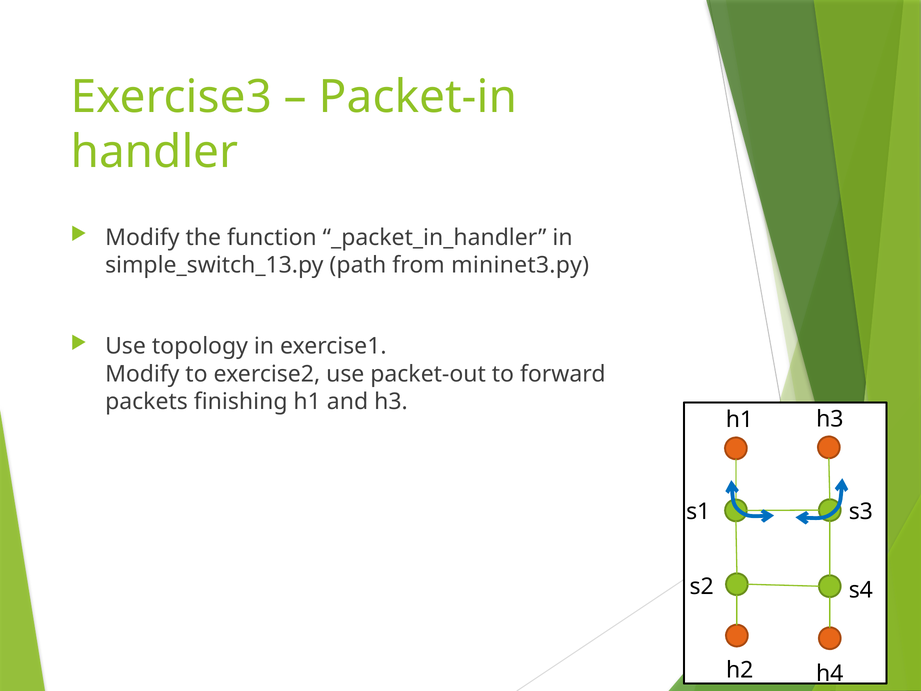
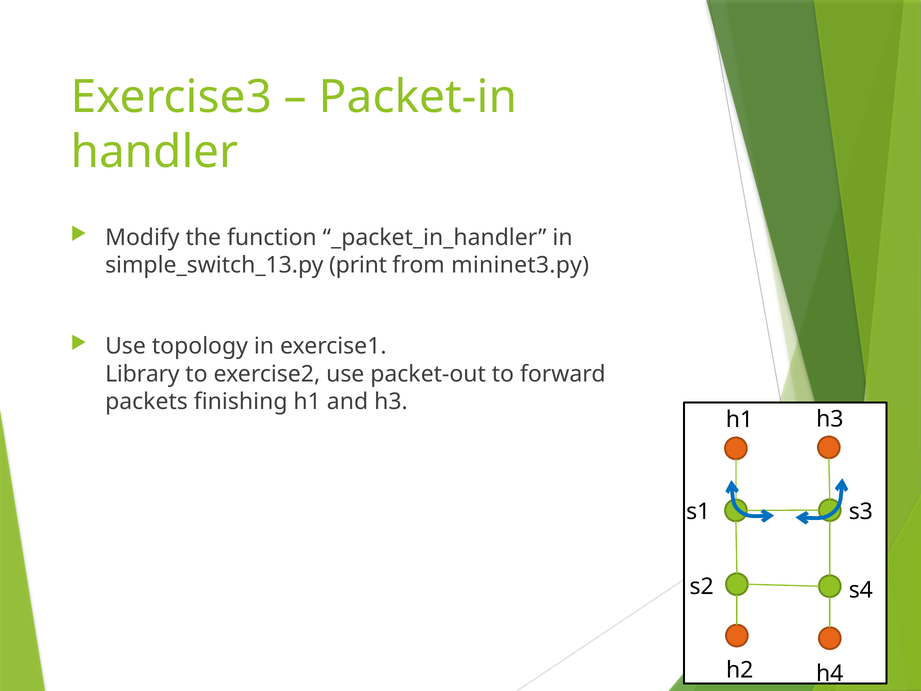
path: path -> print
Modify at (142, 374): Modify -> Library
